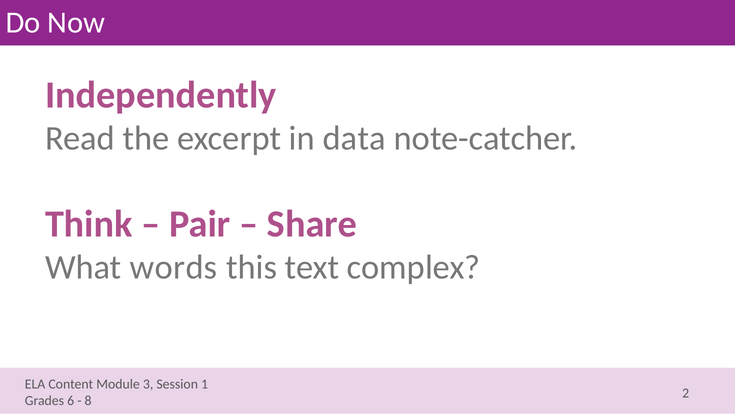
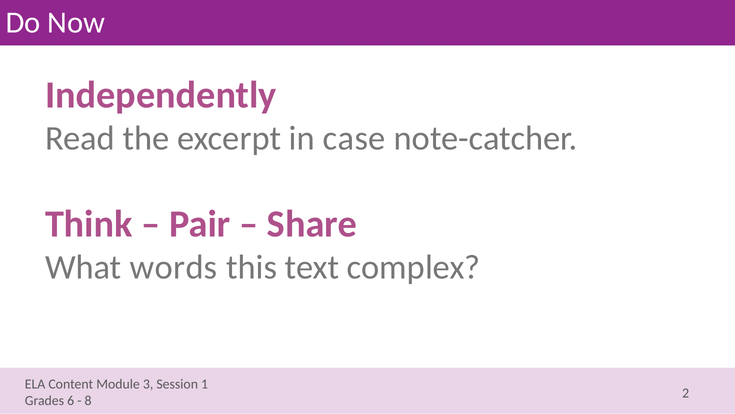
data: data -> case
